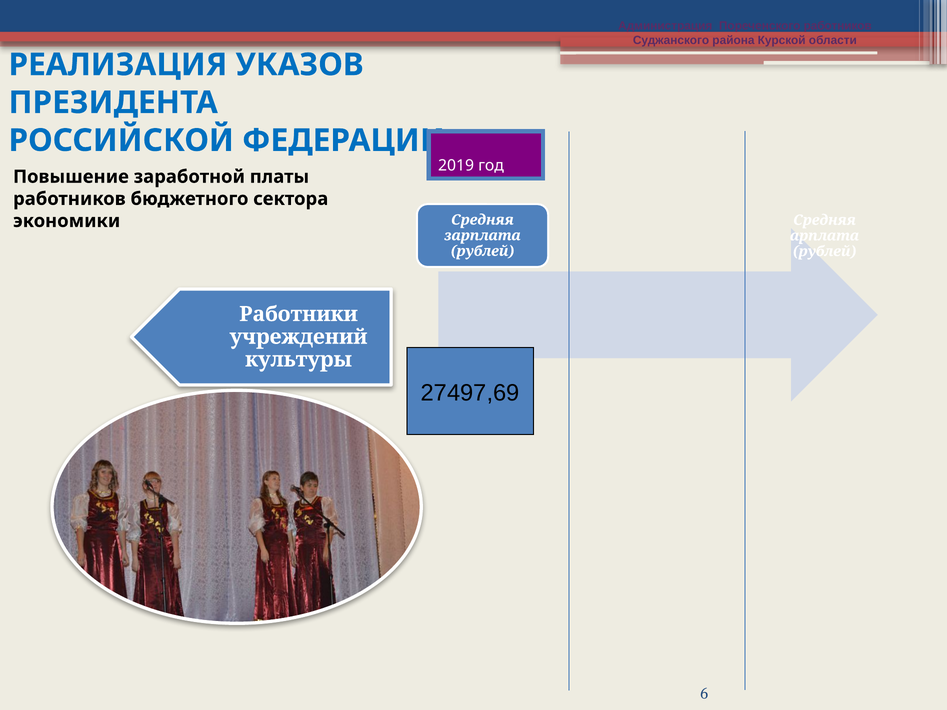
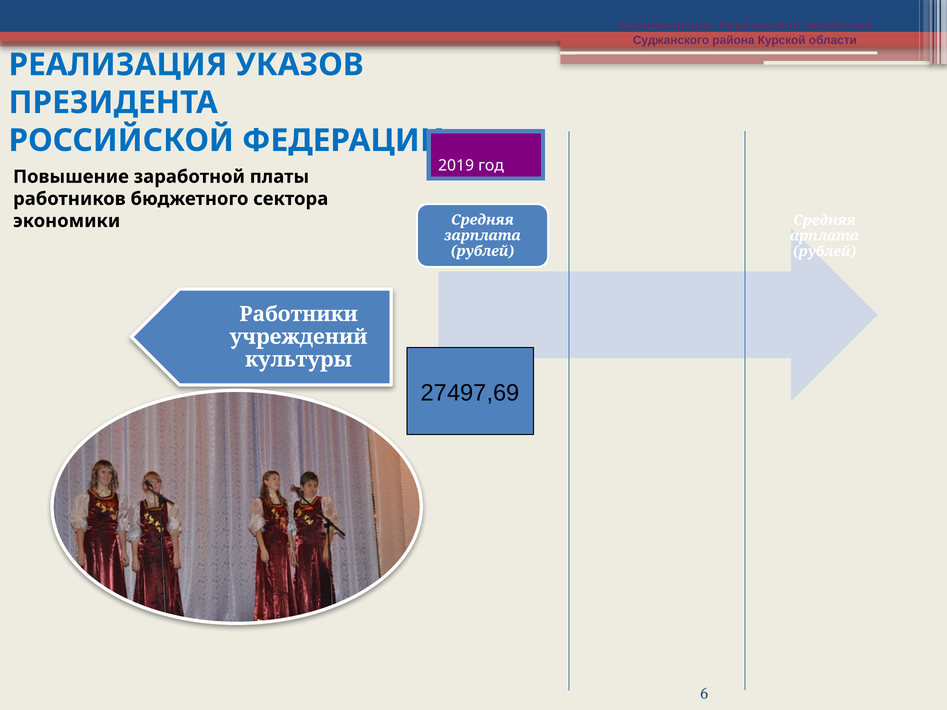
Пореченского работников: работников -> заработной
